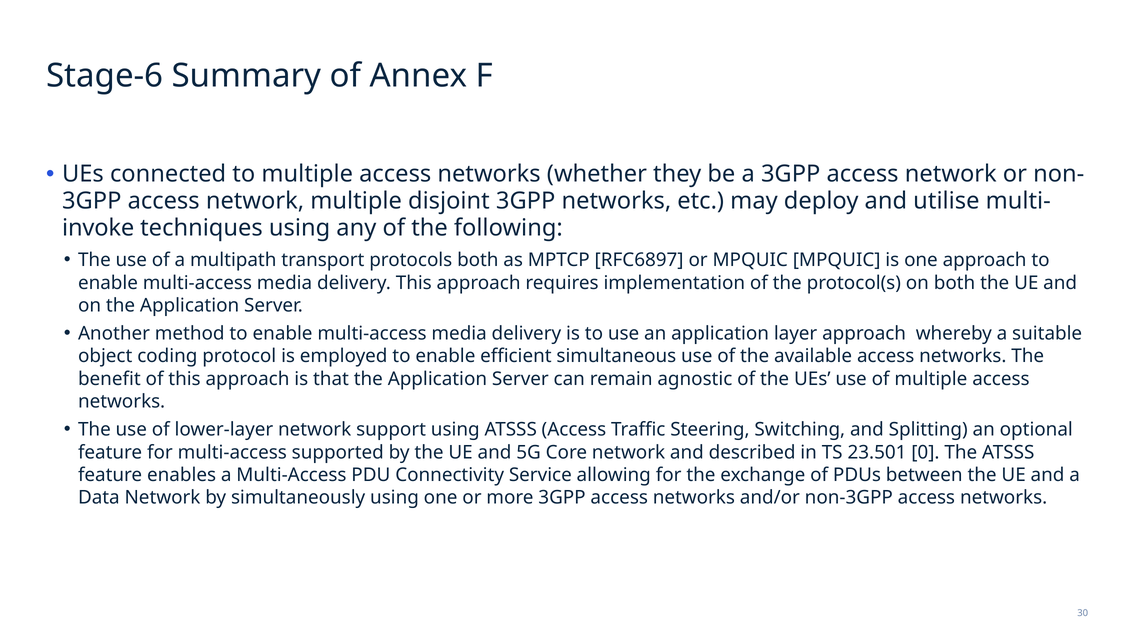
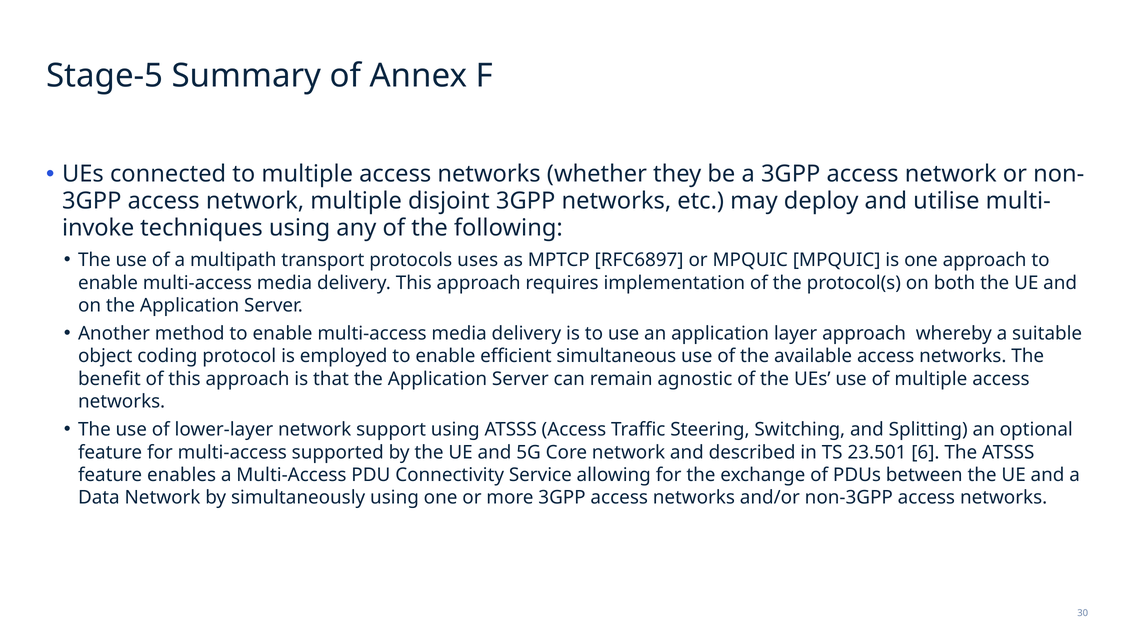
Stage-6: Stage-6 -> Stage-5
protocols both: both -> uses
0: 0 -> 6
